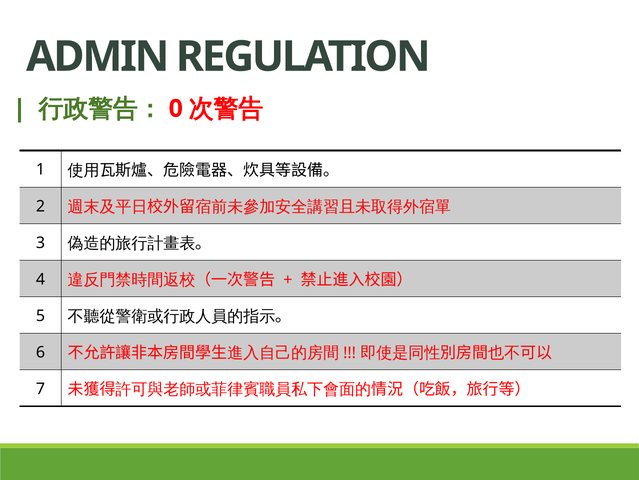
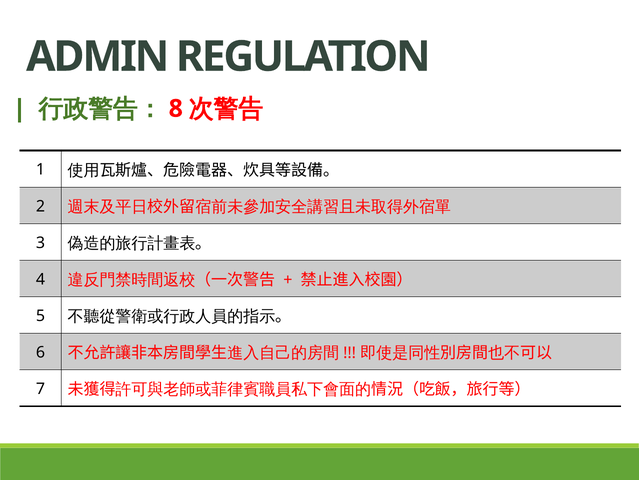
0: 0 -> 8
